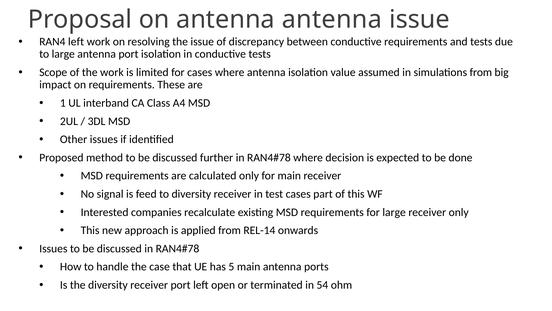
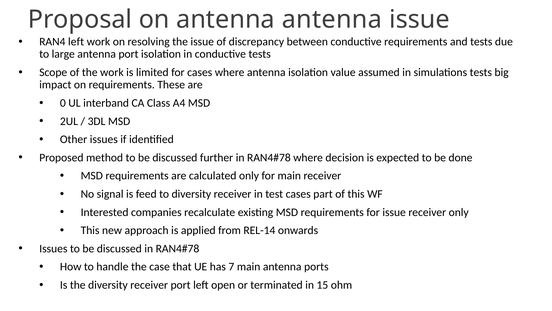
simulations from: from -> tests
1: 1 -> 0
for large: large -> issue
5: 5 -> 7
54: 54 -> 15
